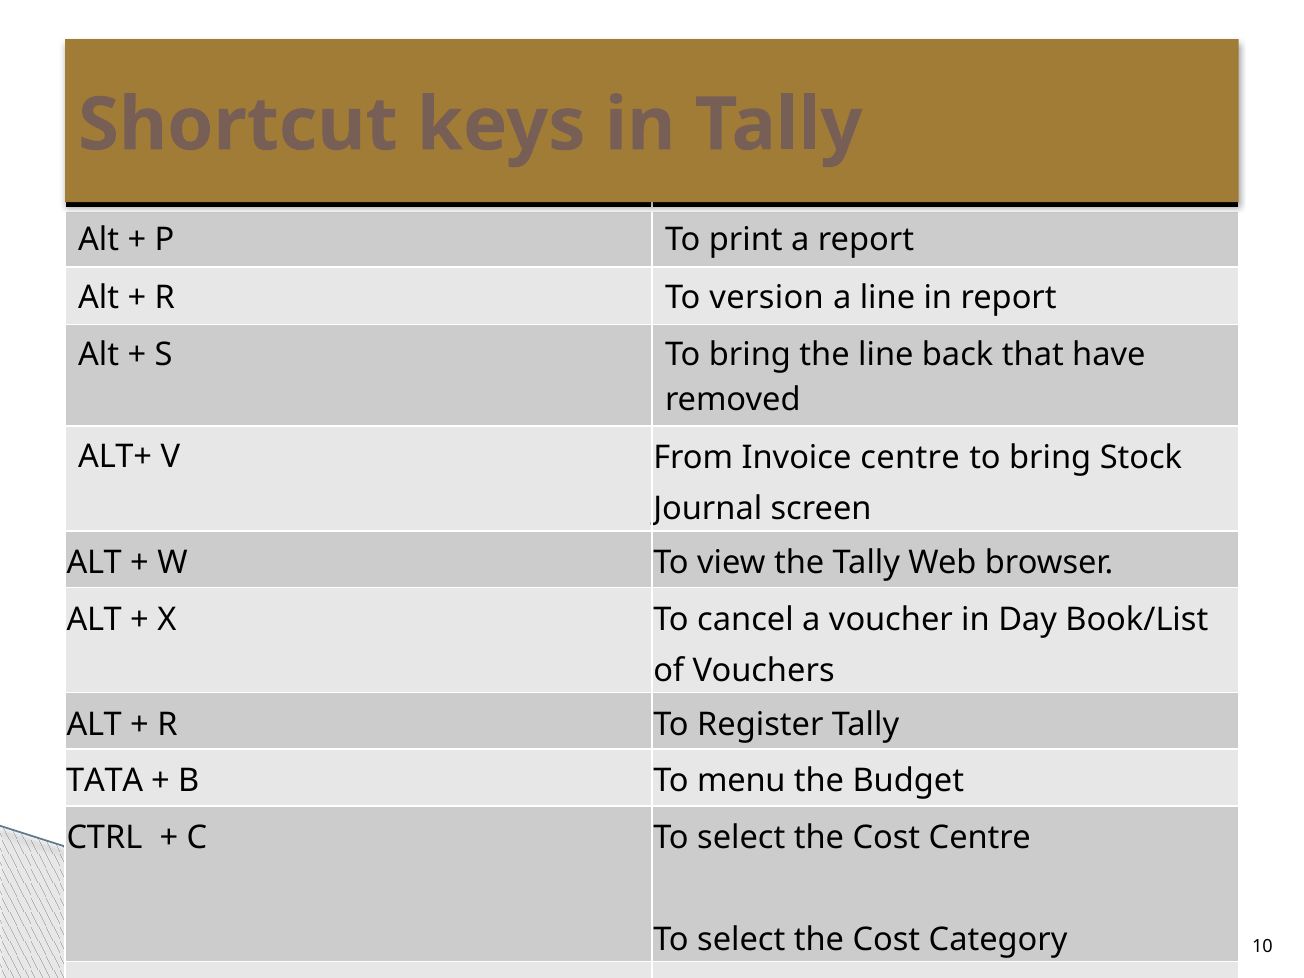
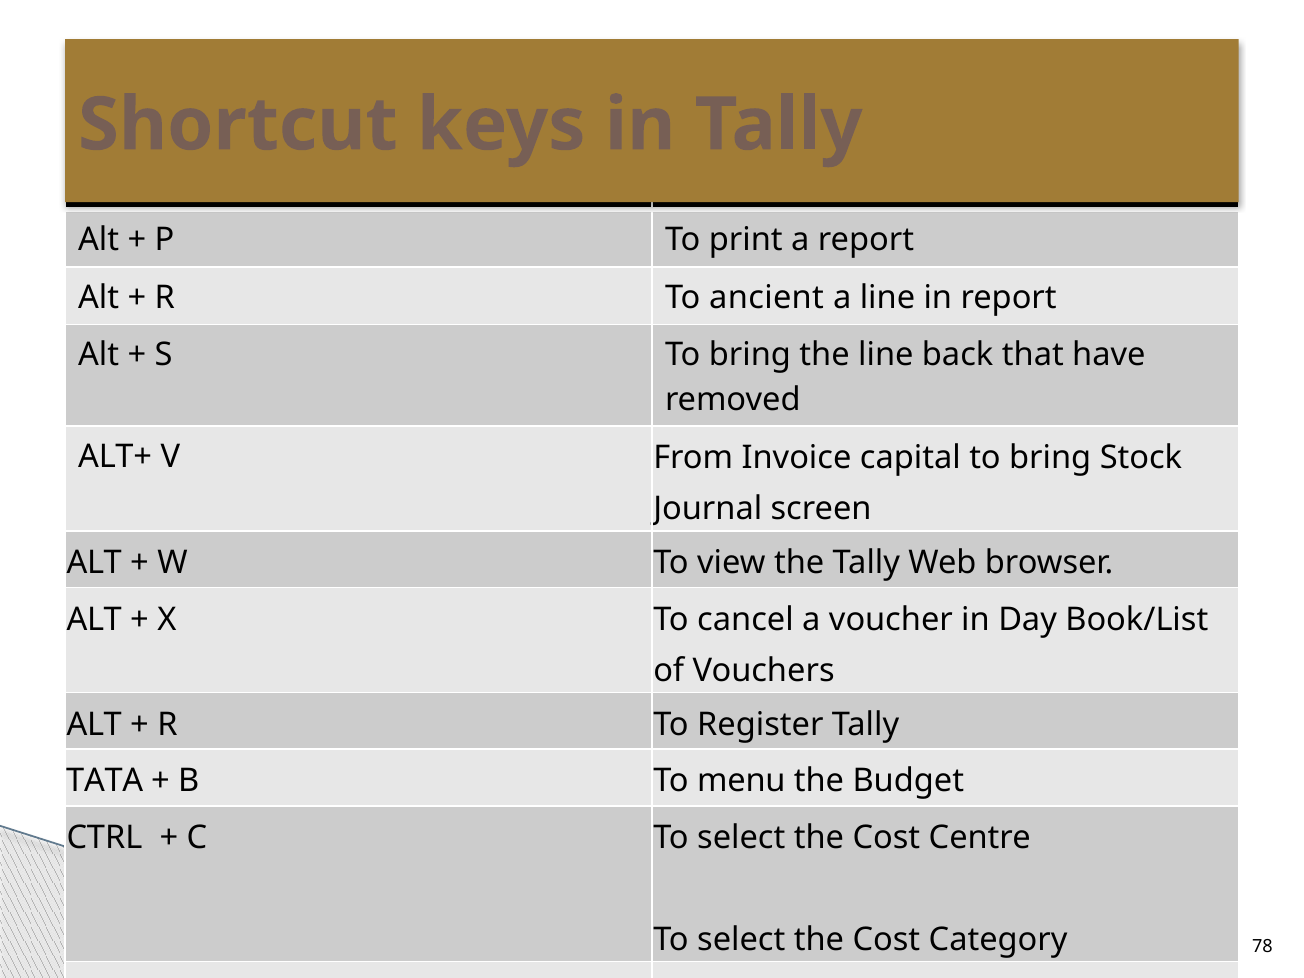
version: version -> ancient
Invoice centre: centre -> capital
10: 10 -> 78
